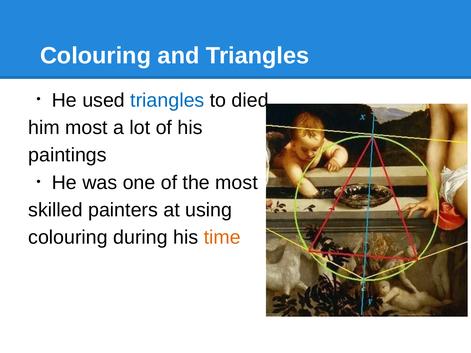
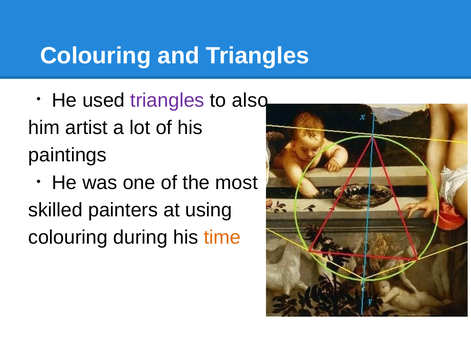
triangles at (167, 100) colour: blue -> purple
died: died -> also
him most: most -> artist
